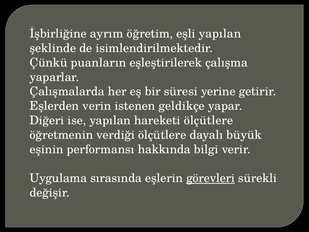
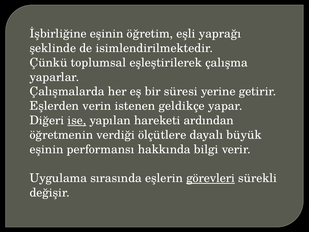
İşbirliğine ayrım: ayrım -> eşinin
eşli yapılan: yapılan -> yaprağı
puanların: puanların -> toplumsal
ise underline: none -> present
hareketi ölçütlere: ölçütlere -> ardından
